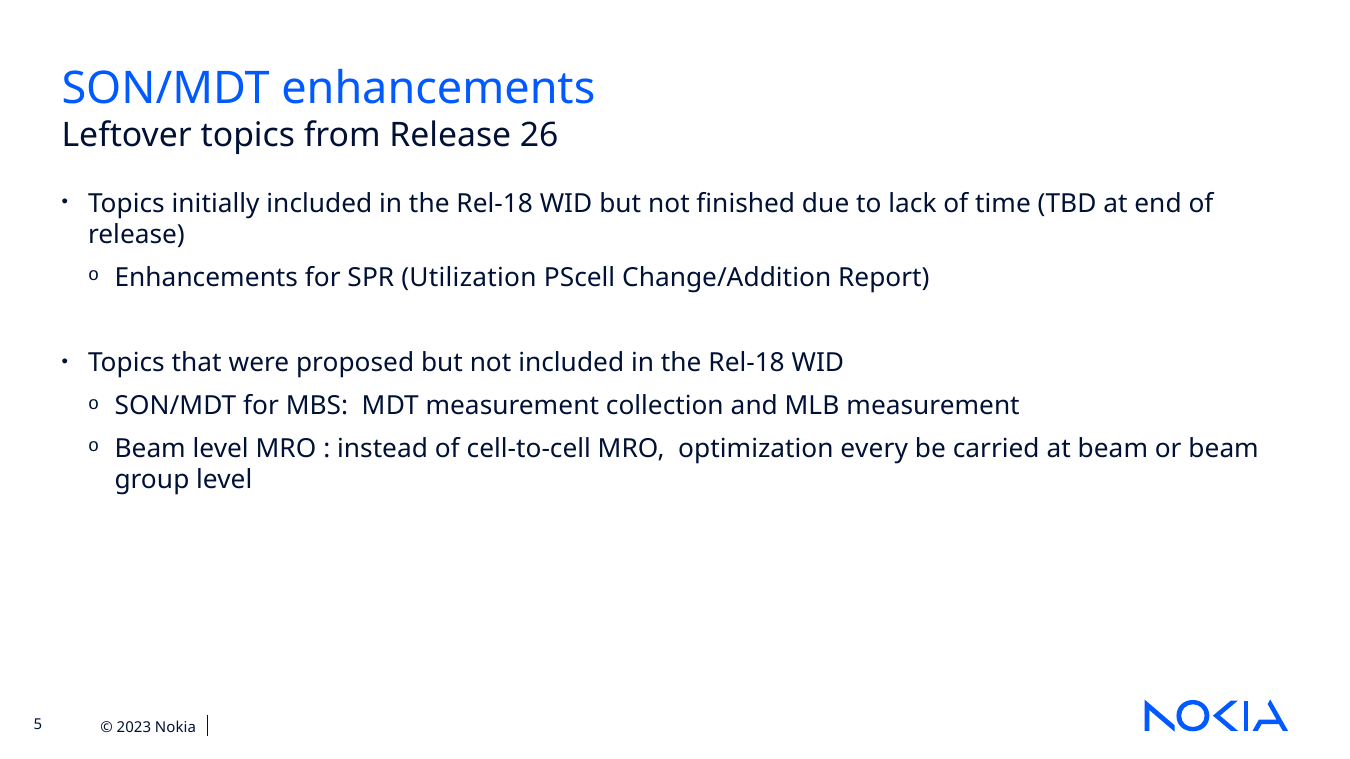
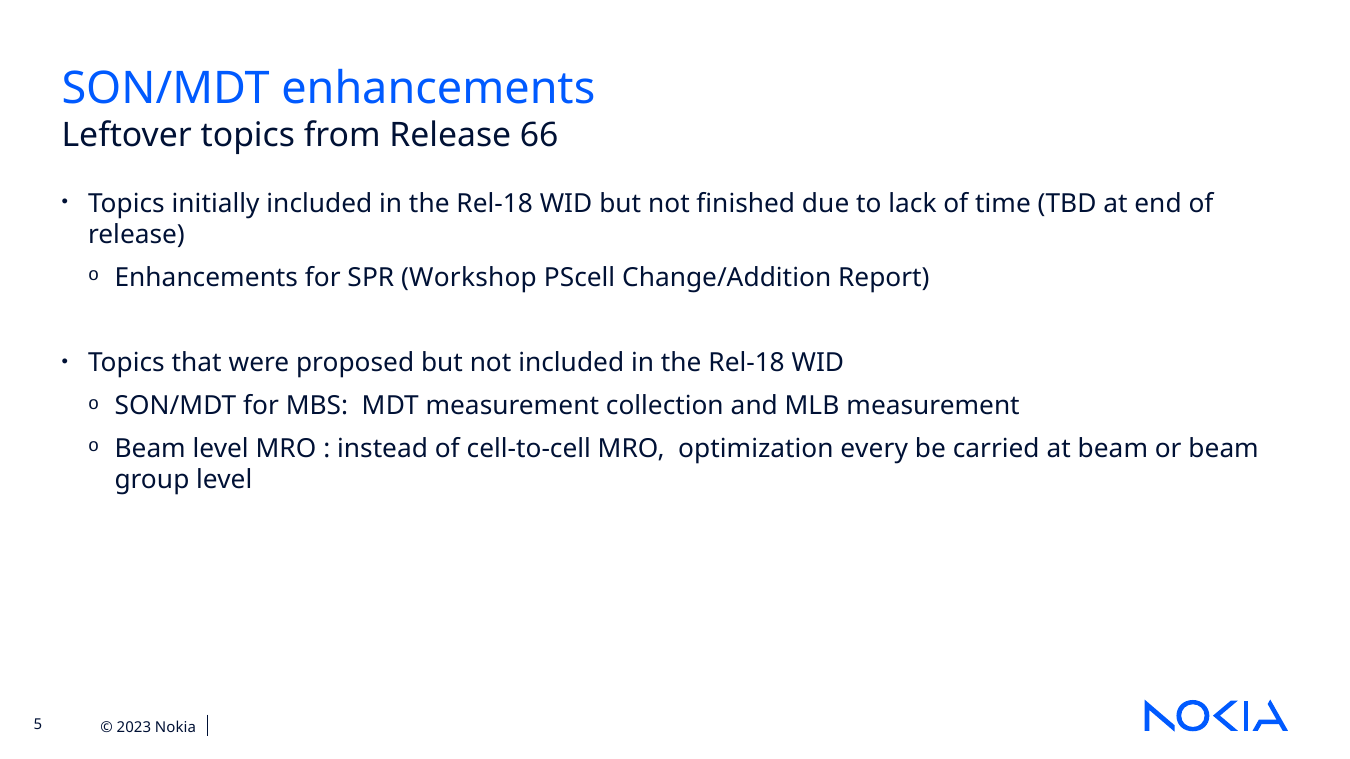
26: 26 -> 66
Utilization: Utilization -> Workshop
